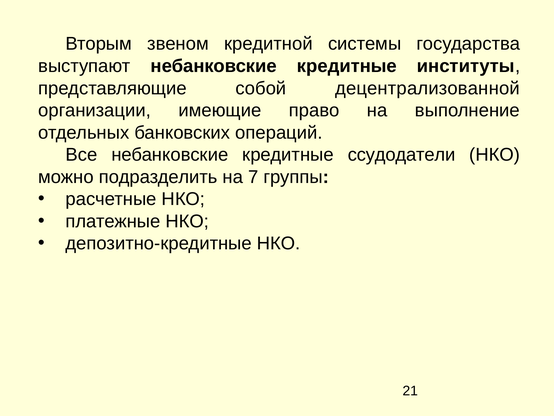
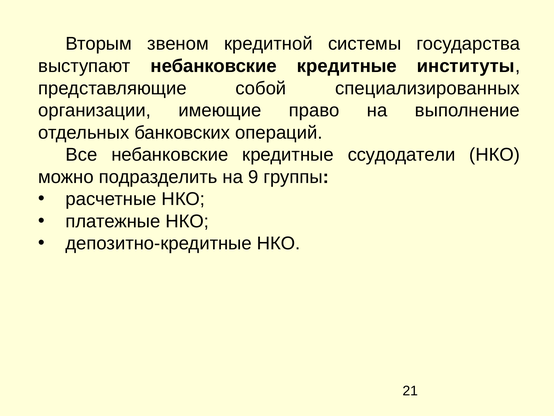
децентрализованной: децентрализованной -> специализированных
7: 7 -> 9
